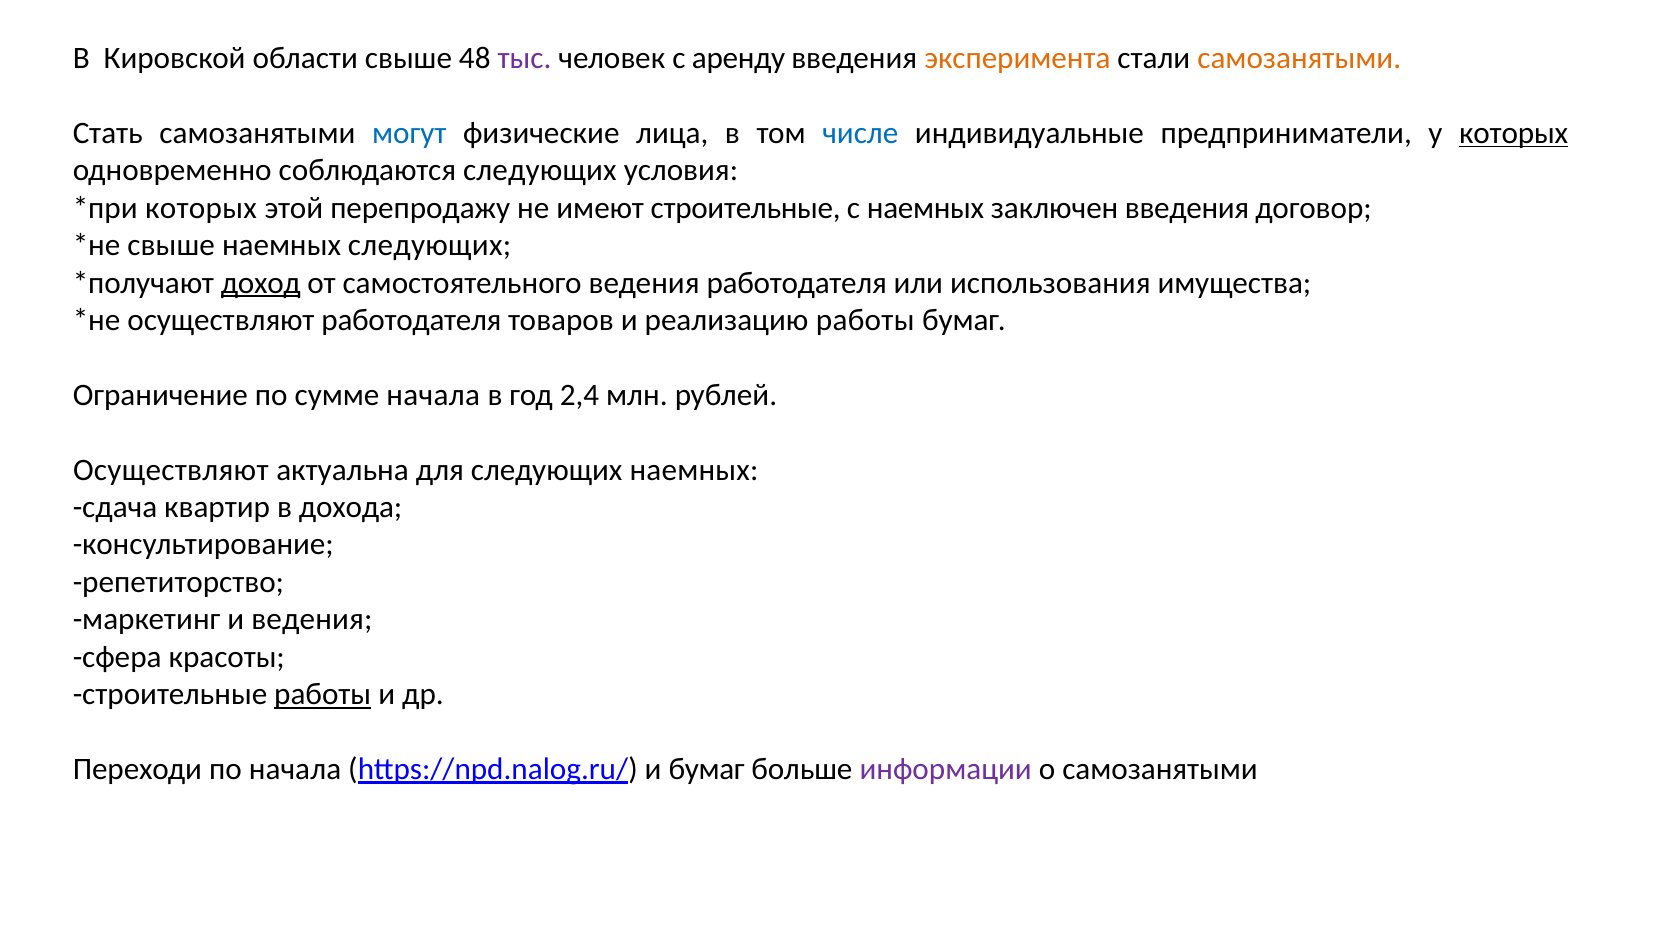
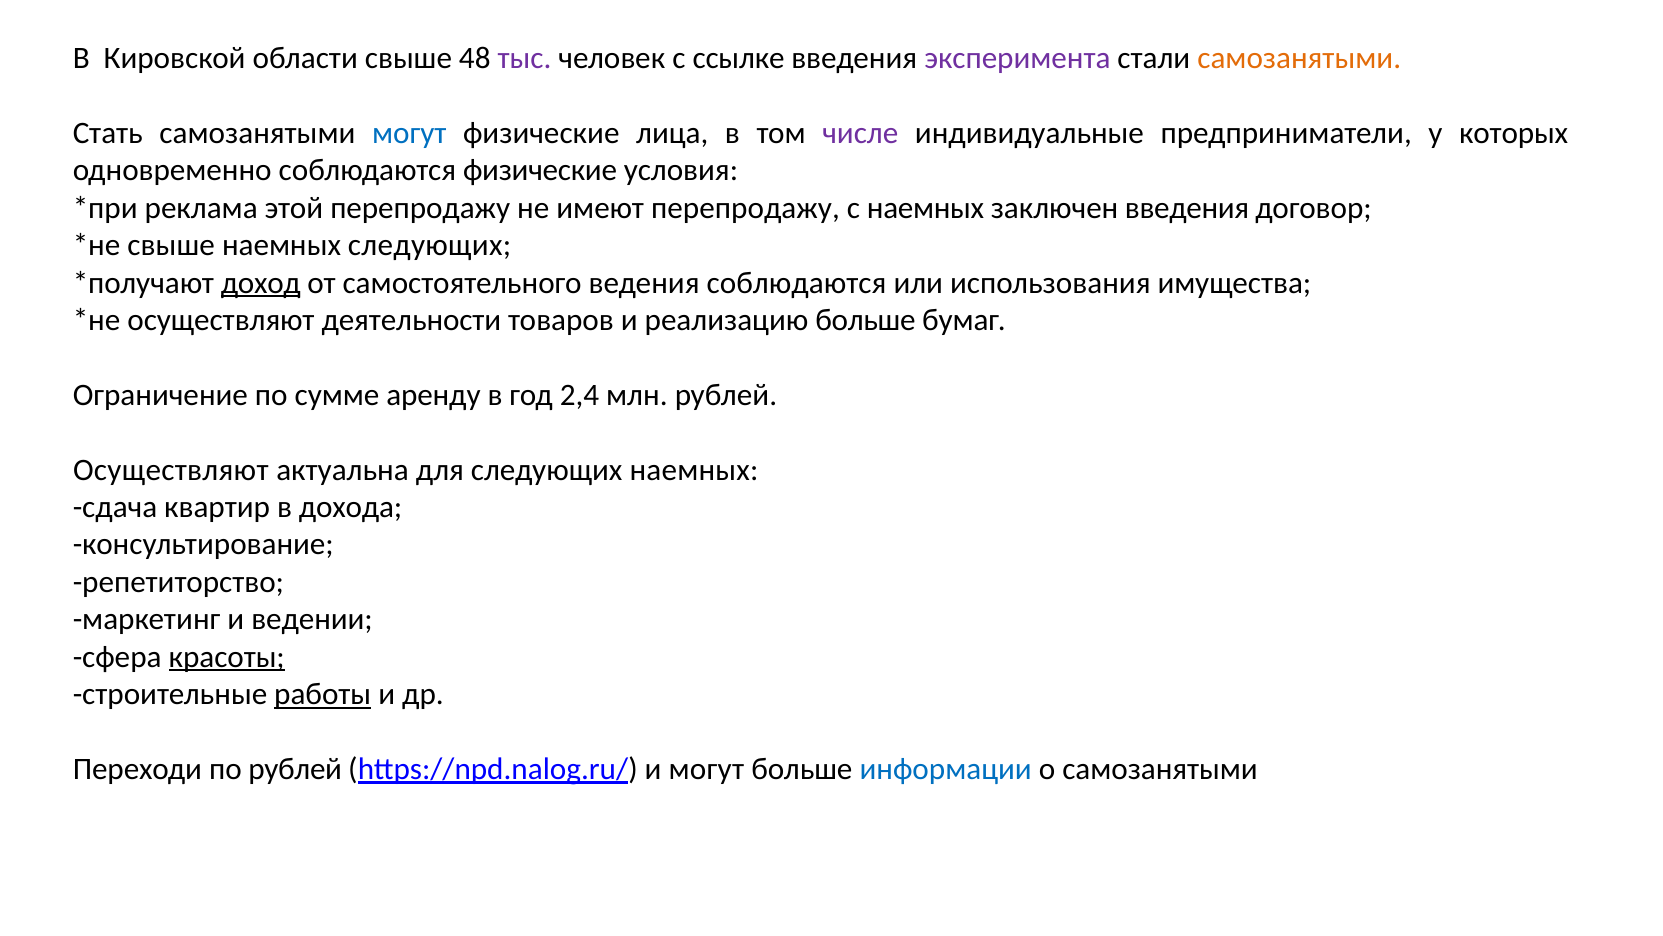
аренду: аренду -> ссылке
эксперимента colour: orange -> purple
числе colour: blue -> purple
которых at (1514, 133) underline: present -> none
соблюдаются следующих: следующих -> физические
которых at (201, 208): которых -> реклама
имеют строительные: строительные -> перепродажу
ведения работодателя: работодателя -> соблюдаются
осуществляют работодателя: работодателя -> деятельности
реализацию работы: работы -> больше
сумме начала: начала -> аренду
и ведения: ведения -> ведении
красоты underline: none -> present
по начала: начала -> рублей
и бумаг: бумаг -> могут
информации colour: purple -> blue
